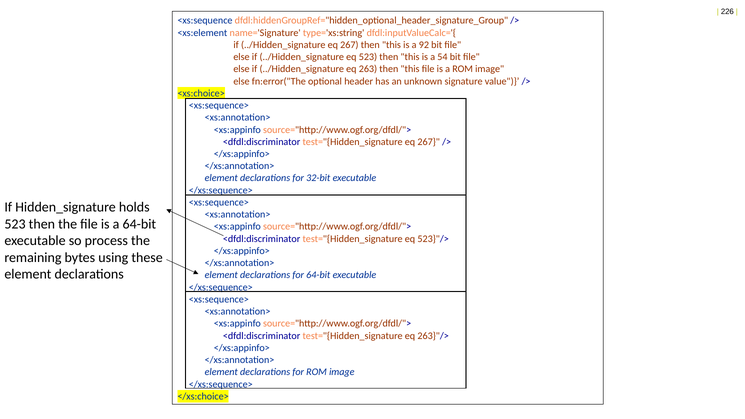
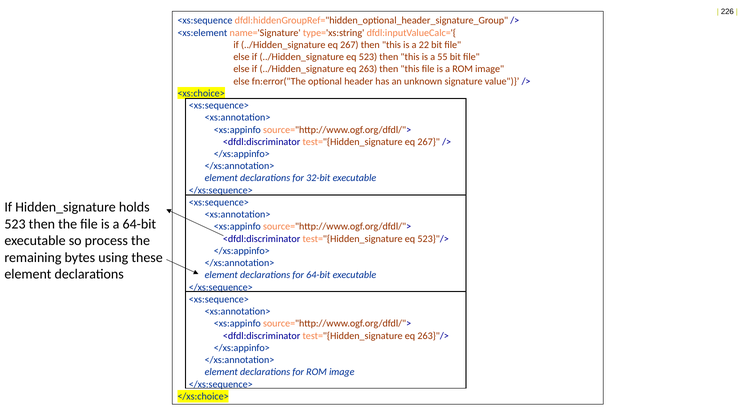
92: 92 -> 22
54: 54 -> 55
